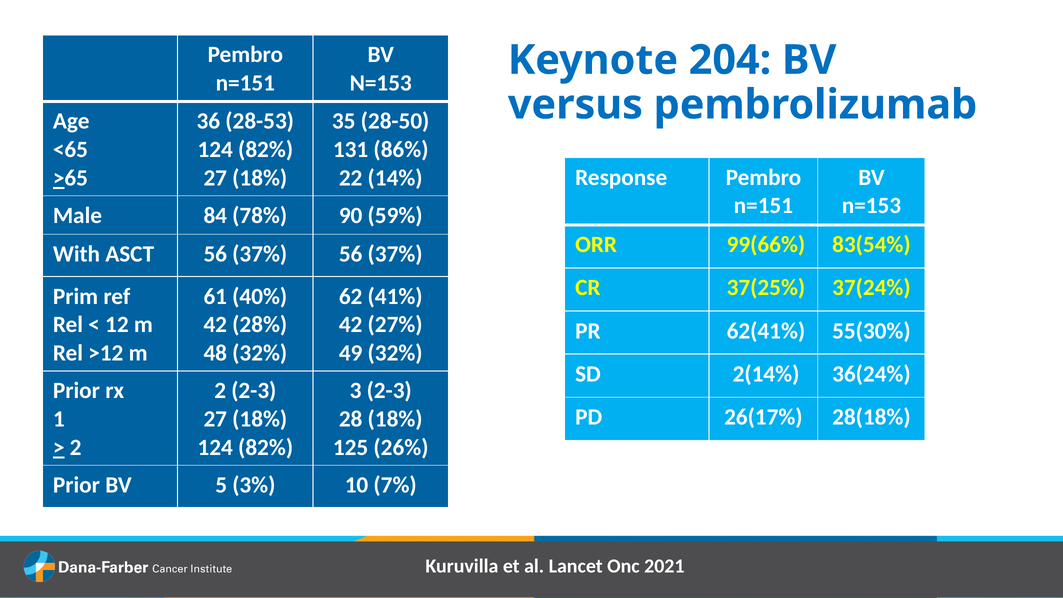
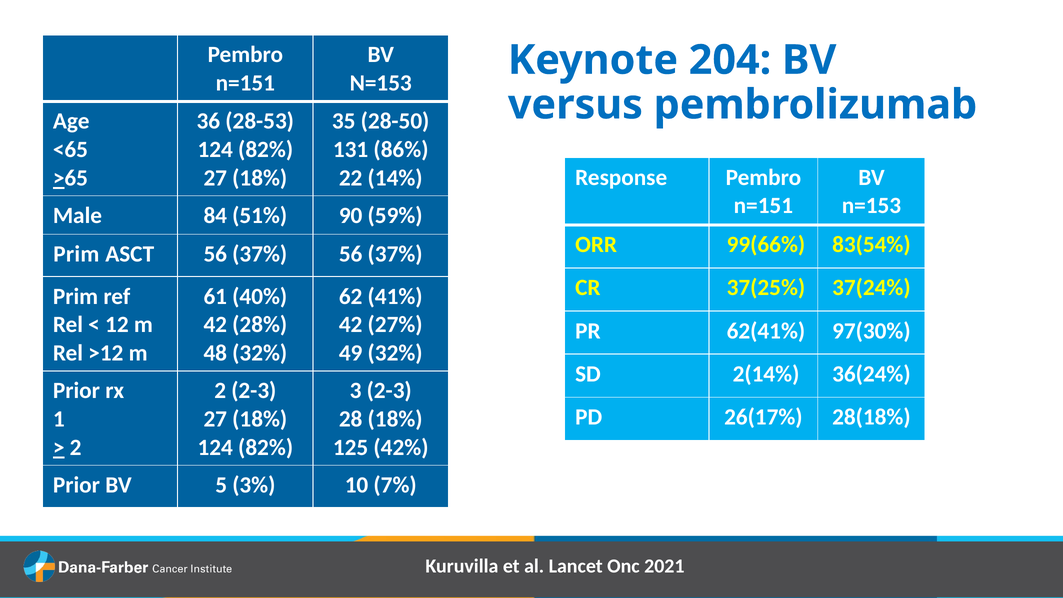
78%: 78% -> 51%
With at (76, 254): With -> Prim
55(30%: 55(30% -> 97(30%
26%: 26% -> 42%
